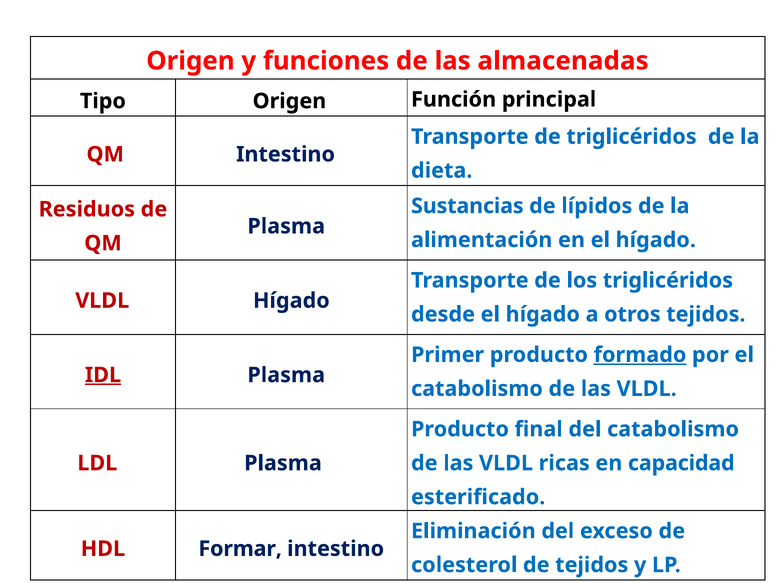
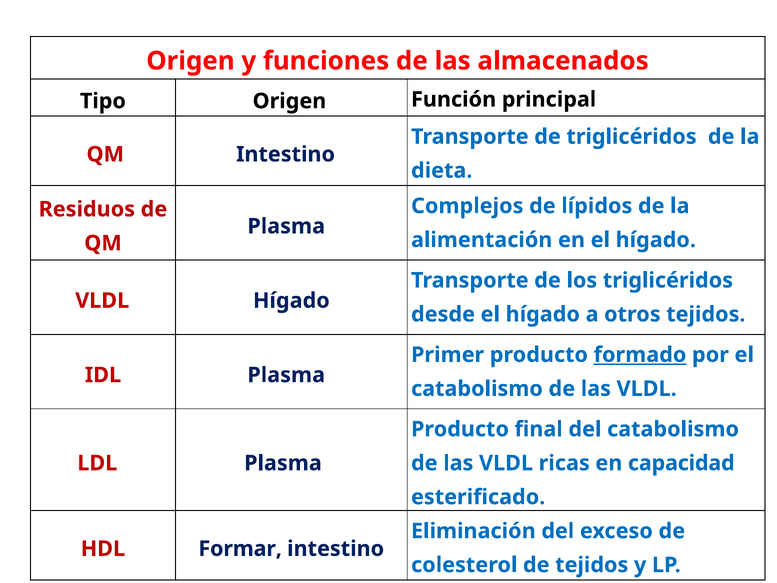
almacenadas: almacenadas -> almacenados
Sustancias: Sustancias -> Complejos
IDL underline: present -> none
